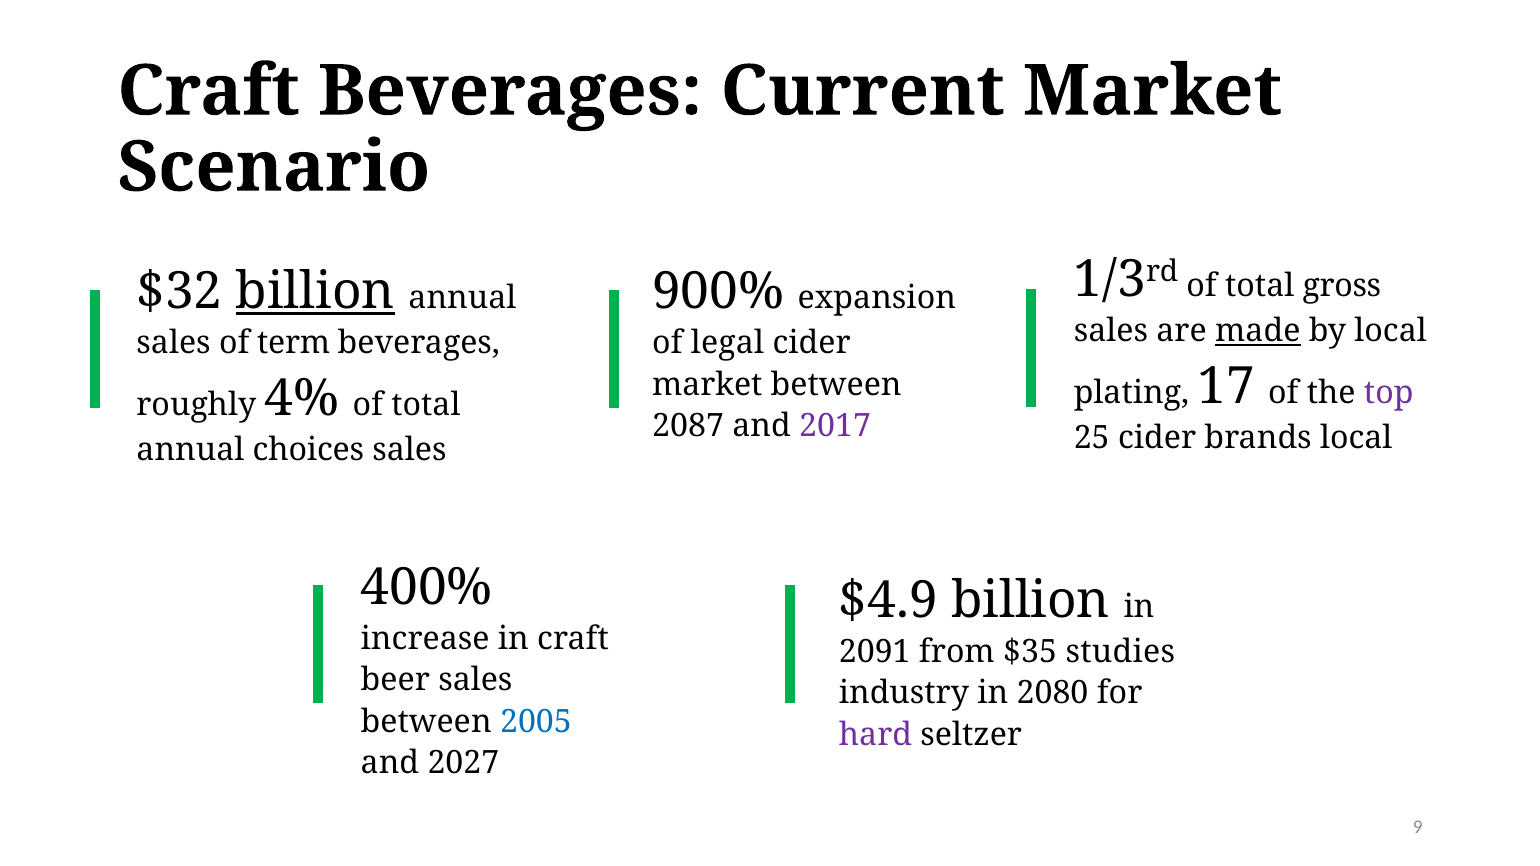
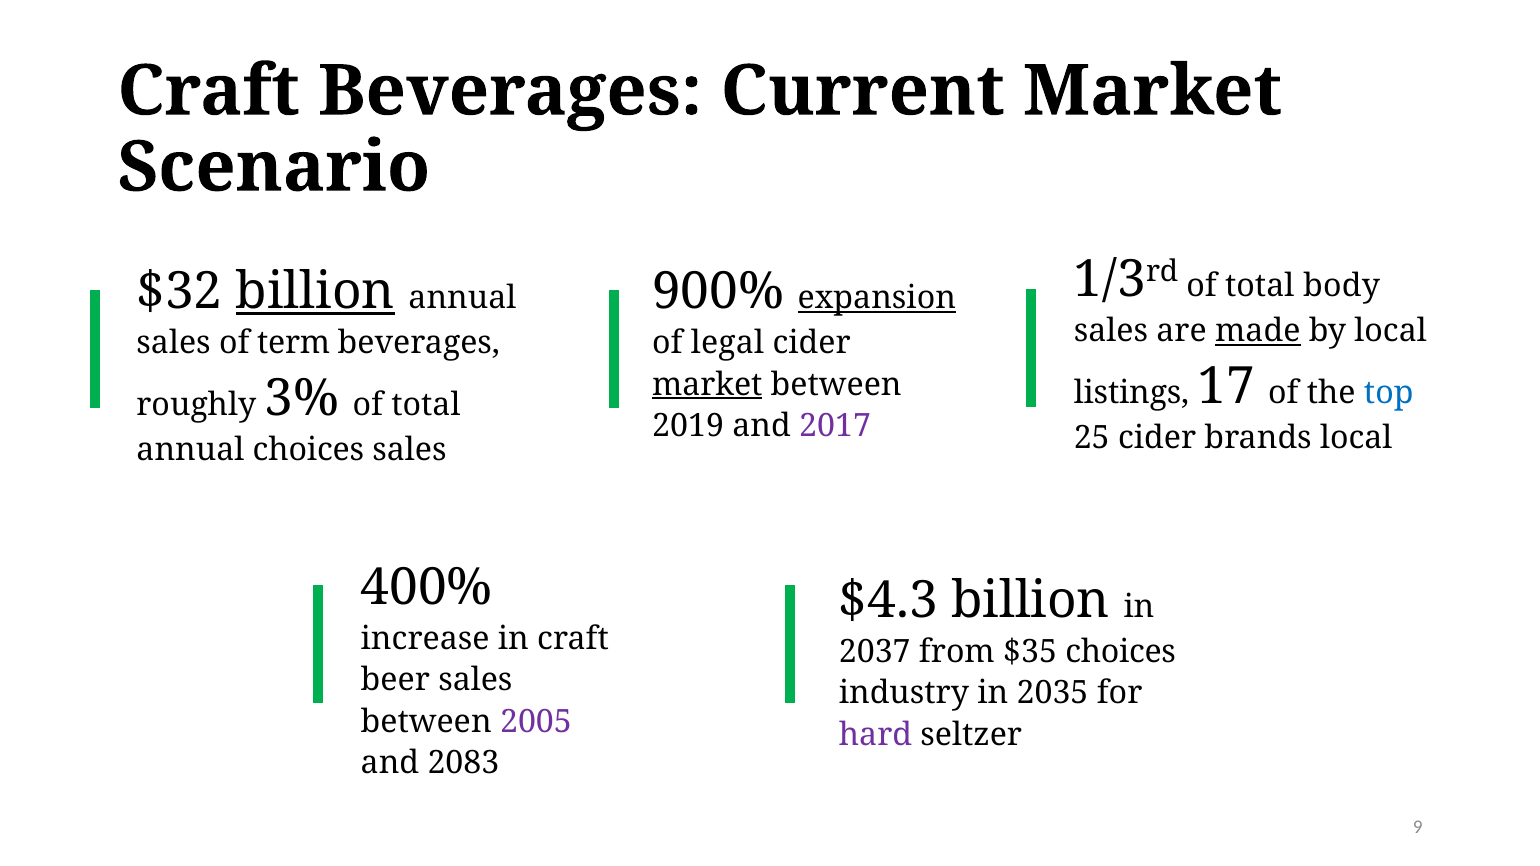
gross: gross -> body
expansion underline: none -> present
market at (707, 385) underline: none -> present
plating: plating -> listings
top colour: purple -> blue
4%: 4% -> 3%
2087: 2087 -> 2019
$4.9: $4.9 -> $4.3
2091: 2091 -> 2037
$35 studies: studies -> choices
2080: 2080 -> 2035
2005 colour: blue -> purple
2027: 2027 -> 2083
